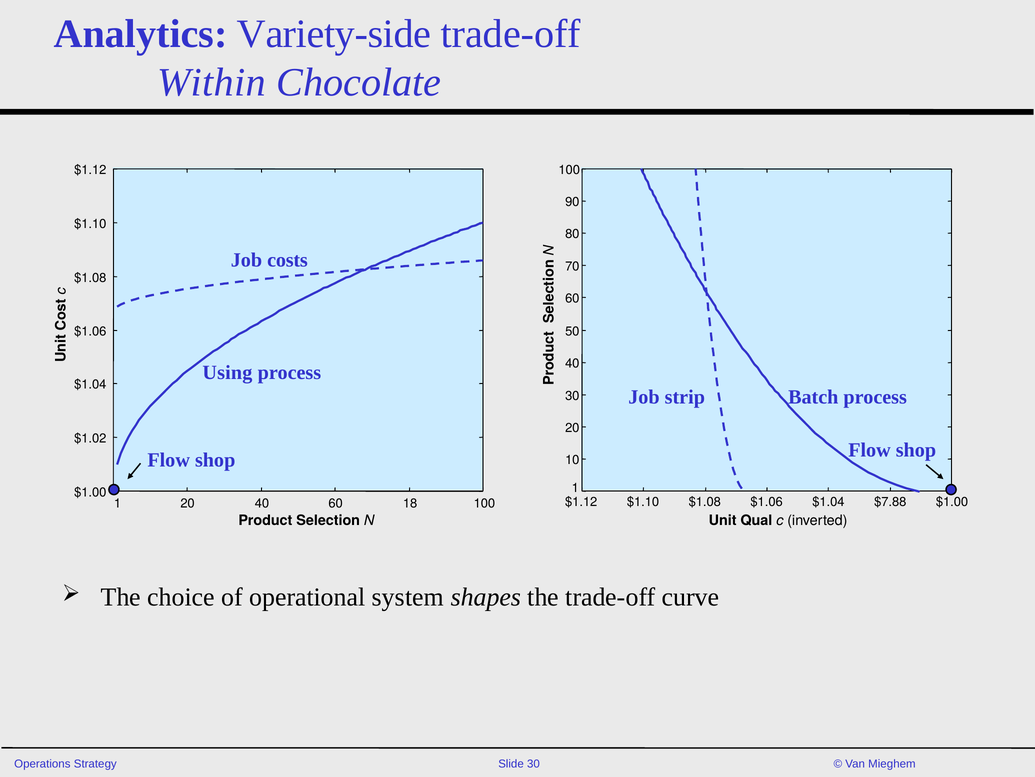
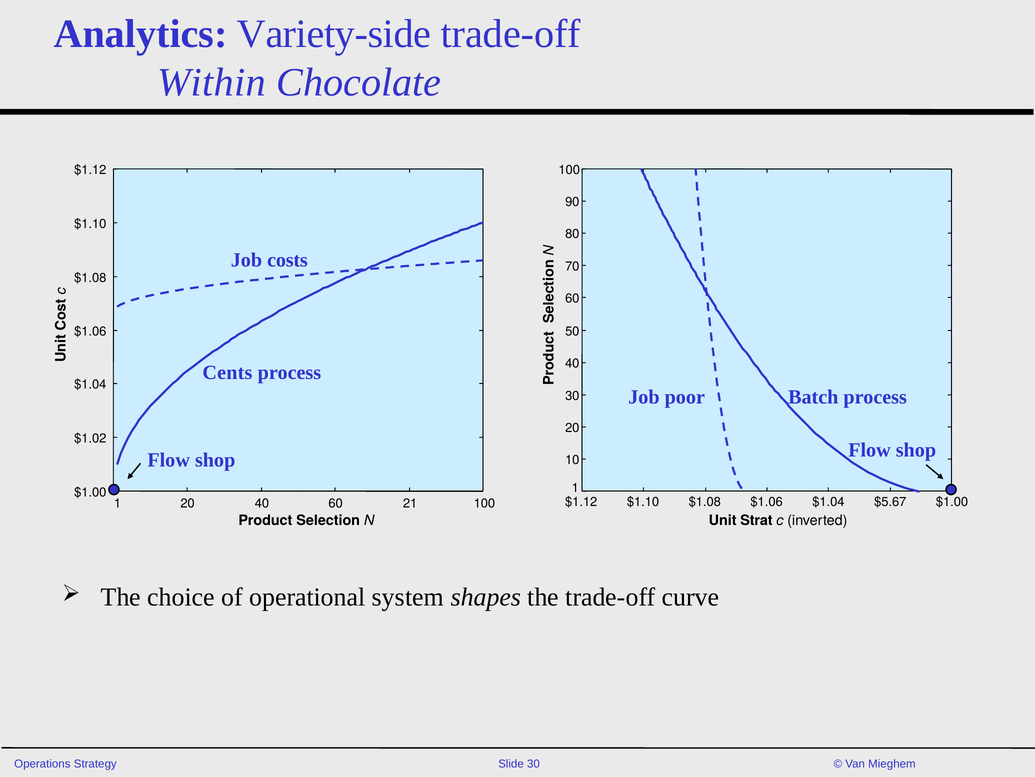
Using: Using -> Cents
strip: strip -> poor
$7.88: $7.88 -> $5.67
18: 18 -> 21
Qual: Qual -> Strat
